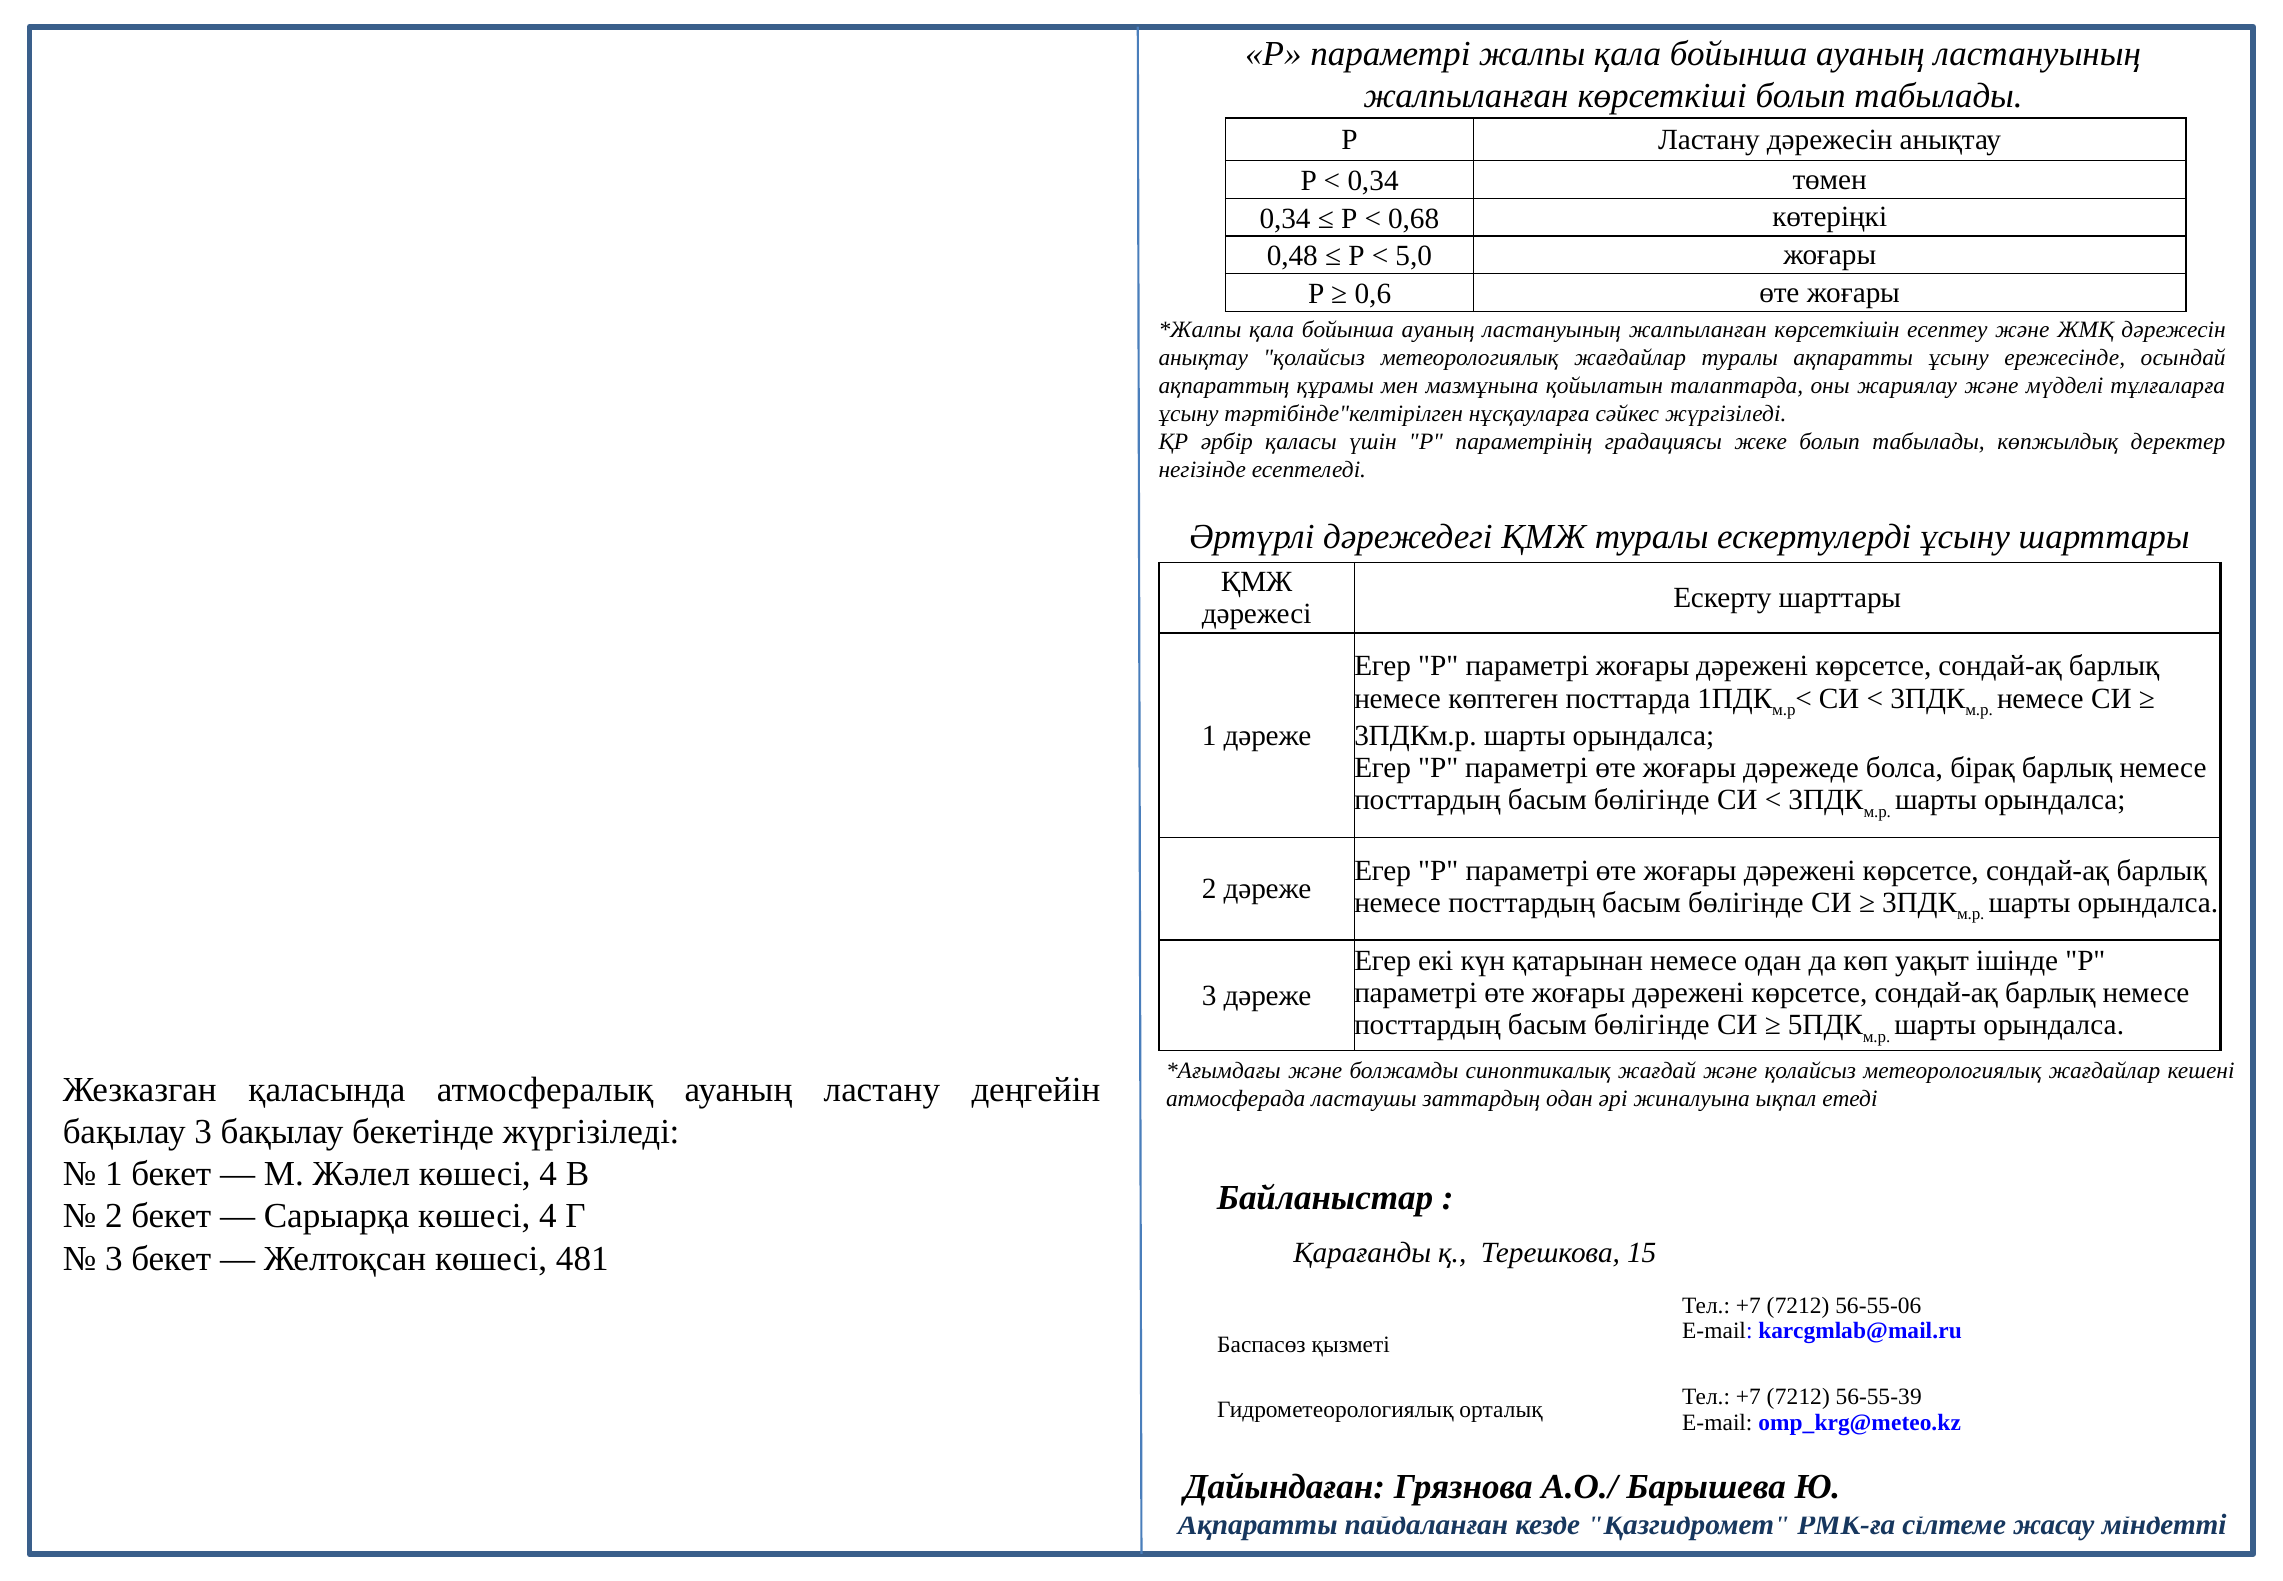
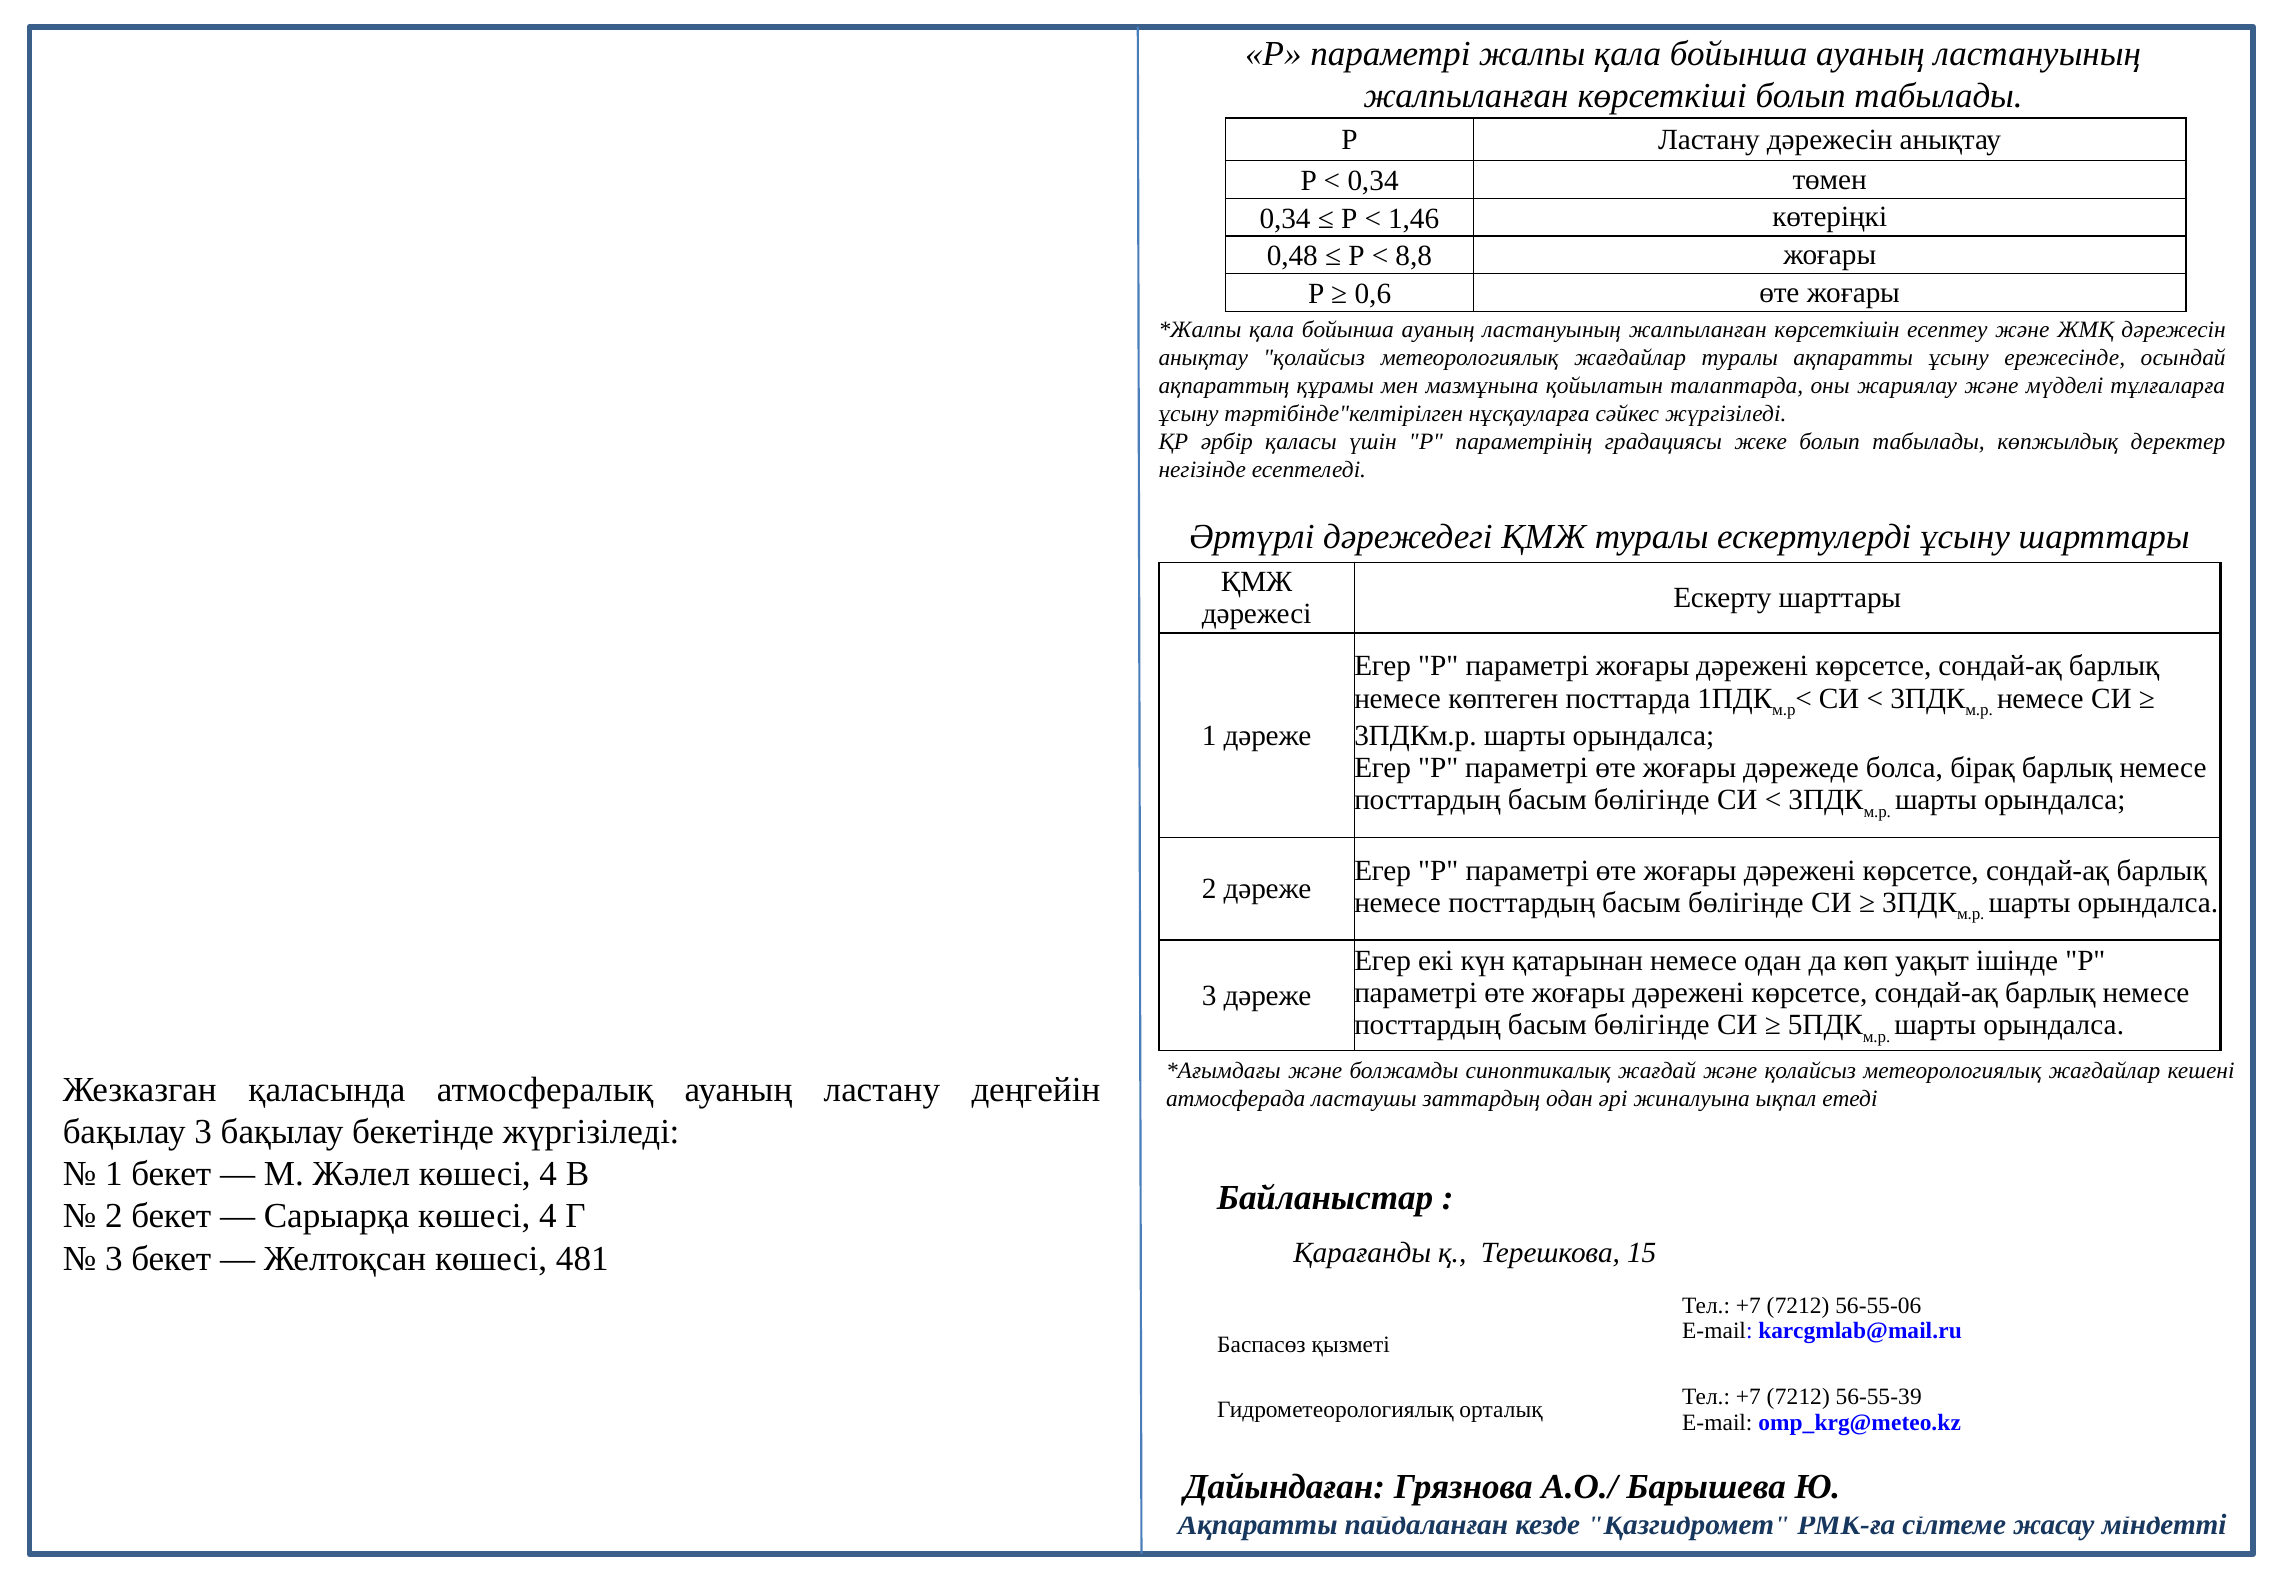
0,68: 0,68 -> 1,46
5,0: 5,0 -> 8,8
